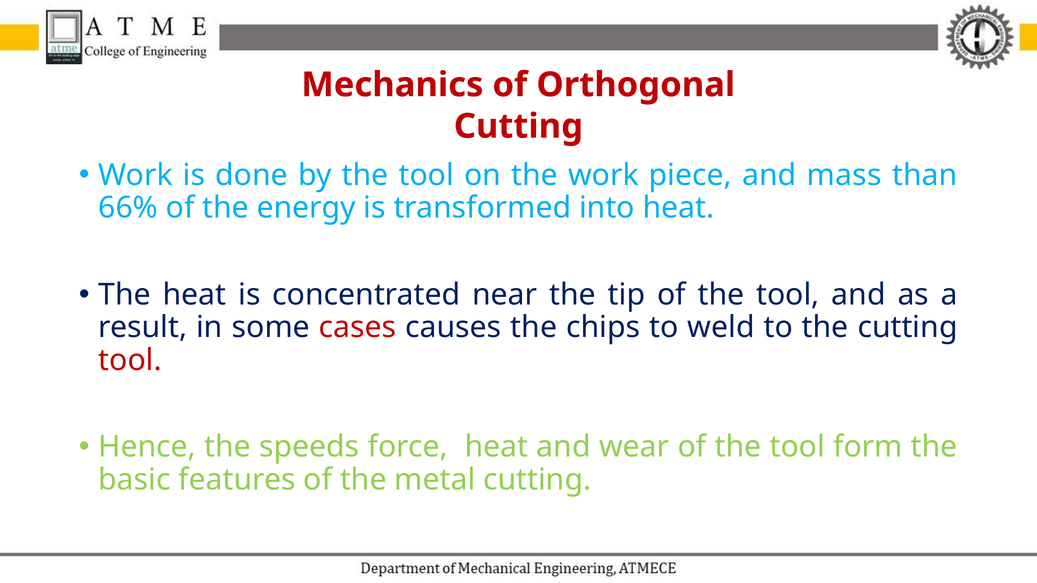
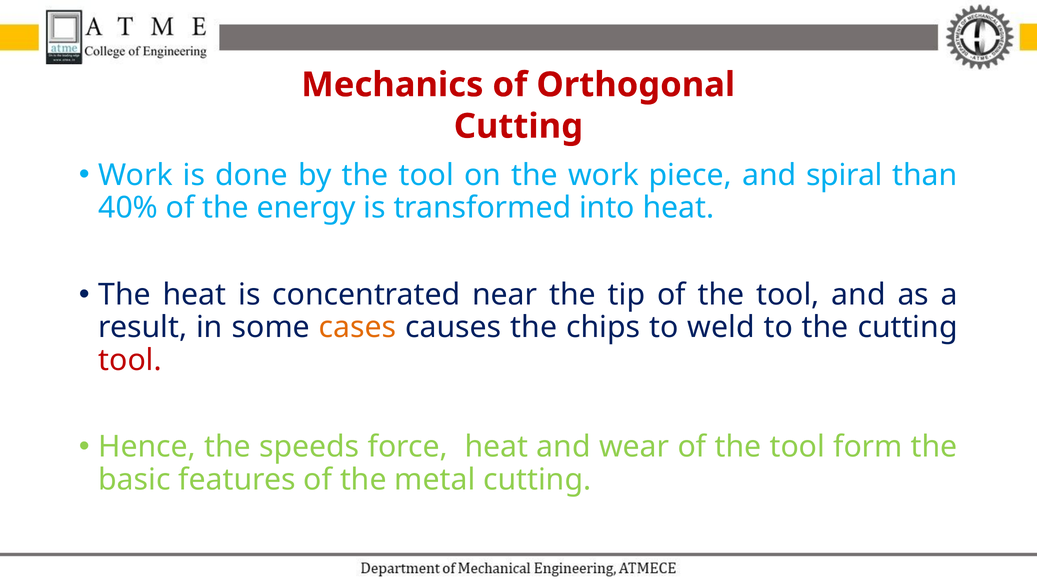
mass: mass -> spiral
66%: 66% -> 40%
cases colour: red -> orange
